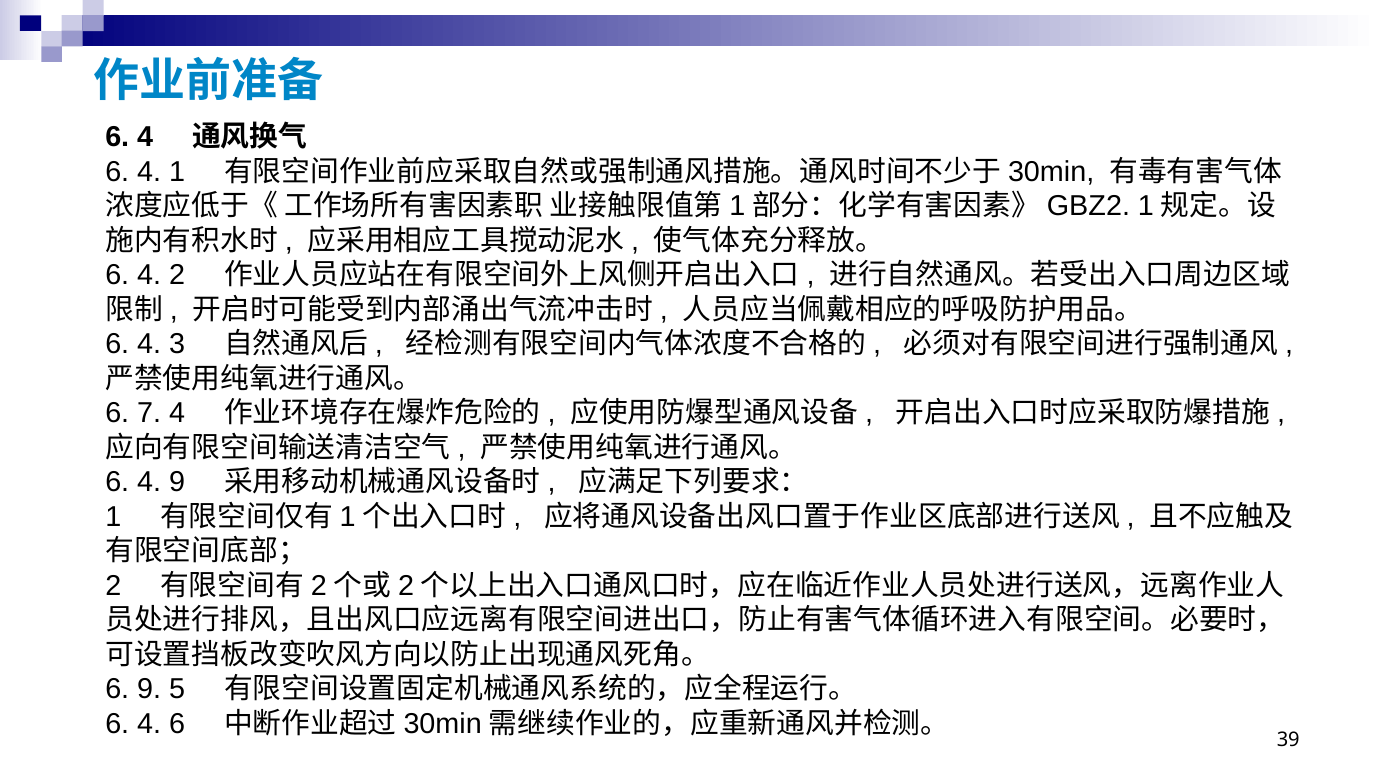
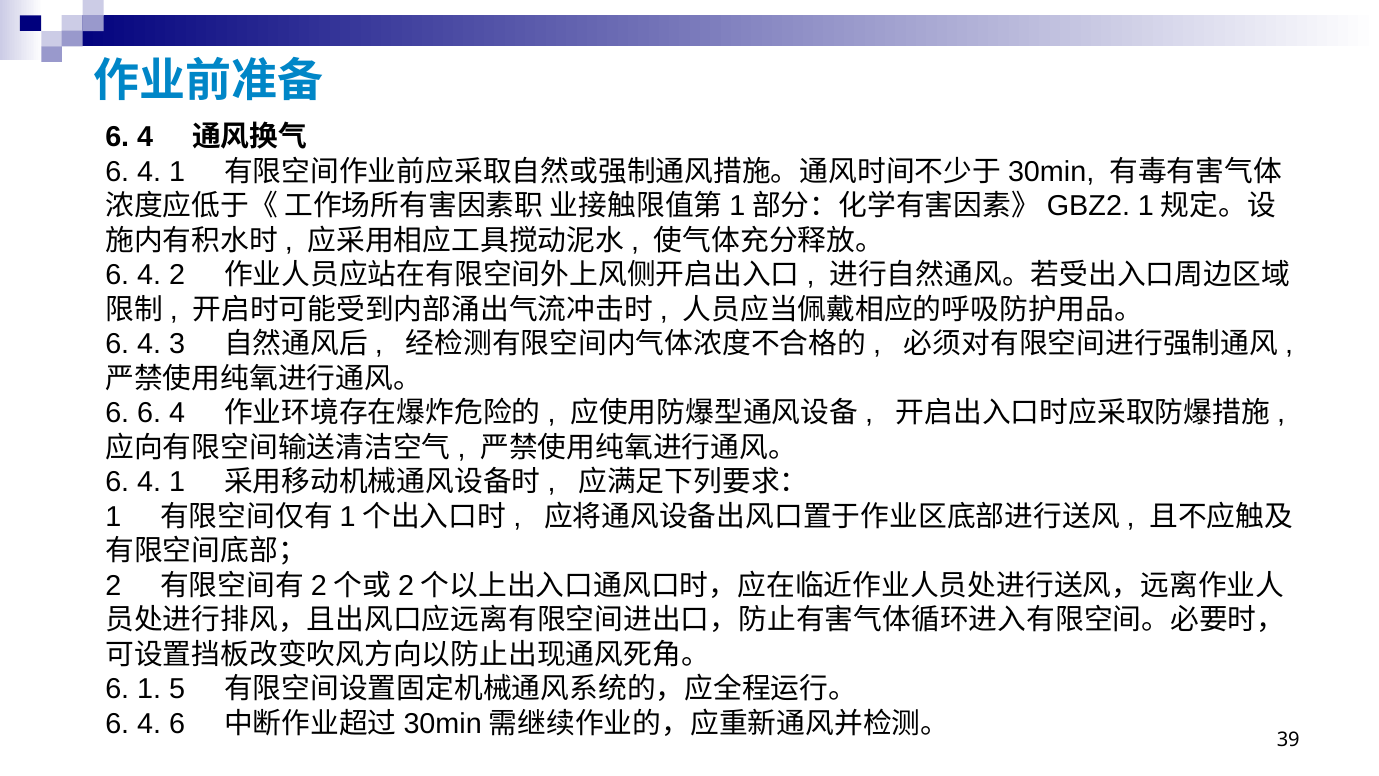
6 7: 7 -> 6
9 at (177, 482): 9 -> 1
6 9: 9 -> 1
